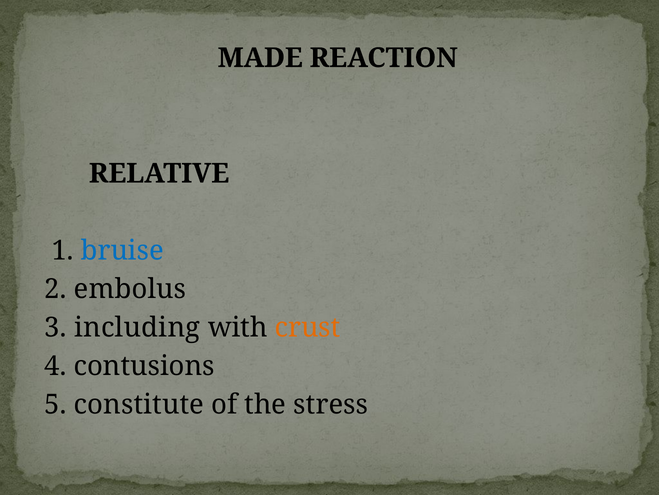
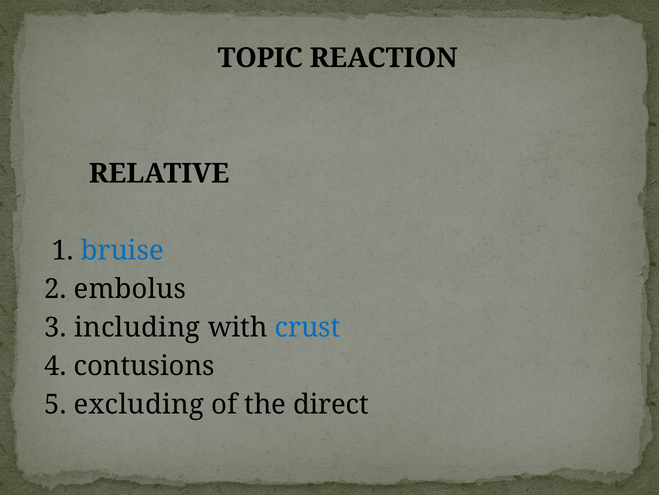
MADE: MADE -> TOPIC
crust colour: orange -> blue
constitute: constitute -> excluding
stress: stress -> direct
